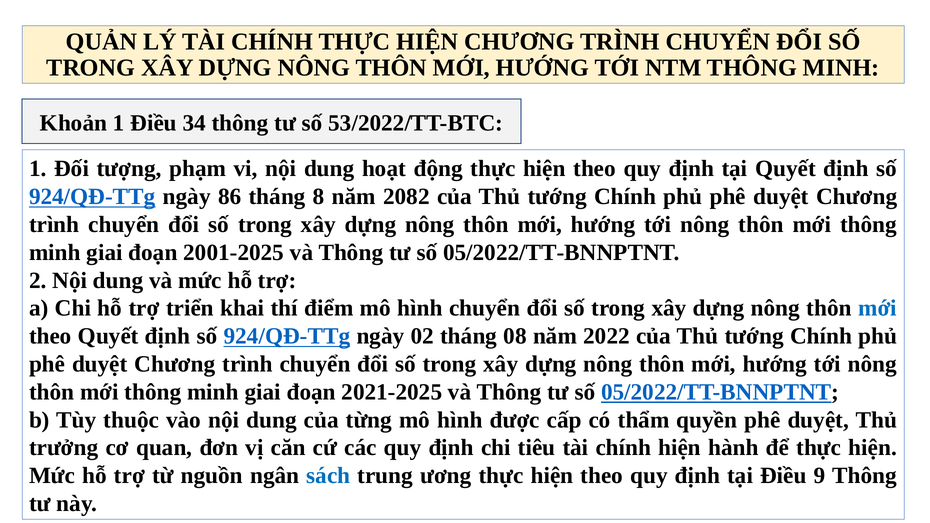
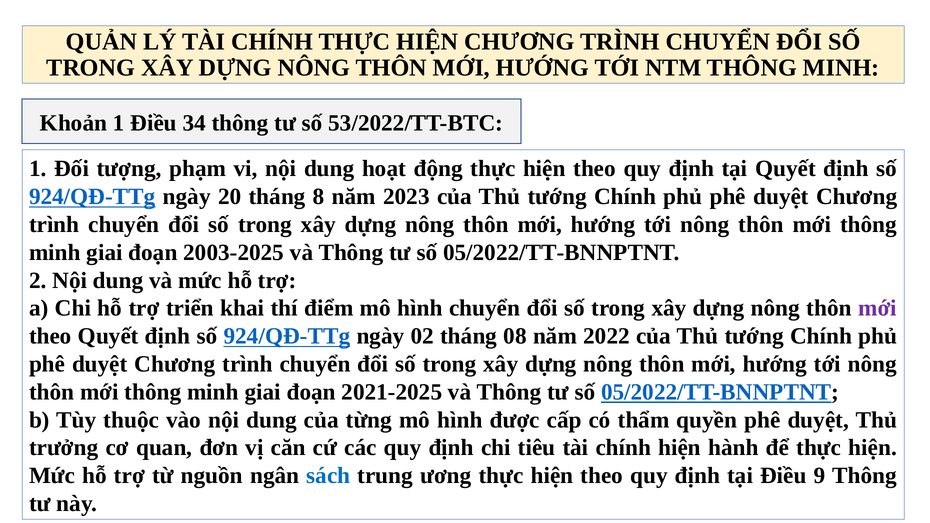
86: 86 -> 20
2082: 2082 -> 2023
2001-2025: 2001-2025 -> 2003-2025
mới at (878, 308) colour: blue -> purple
